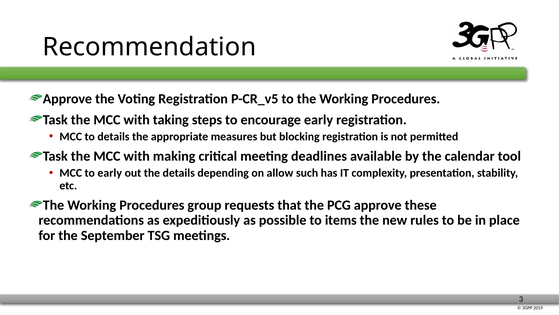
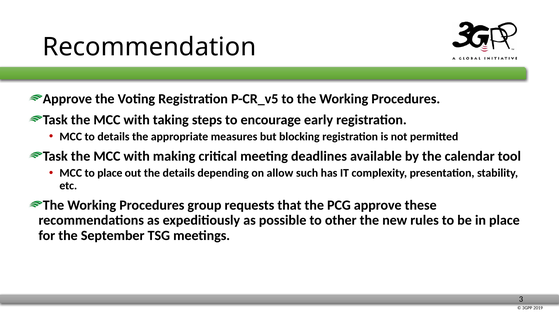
to early: early -> place
items: items -> other
